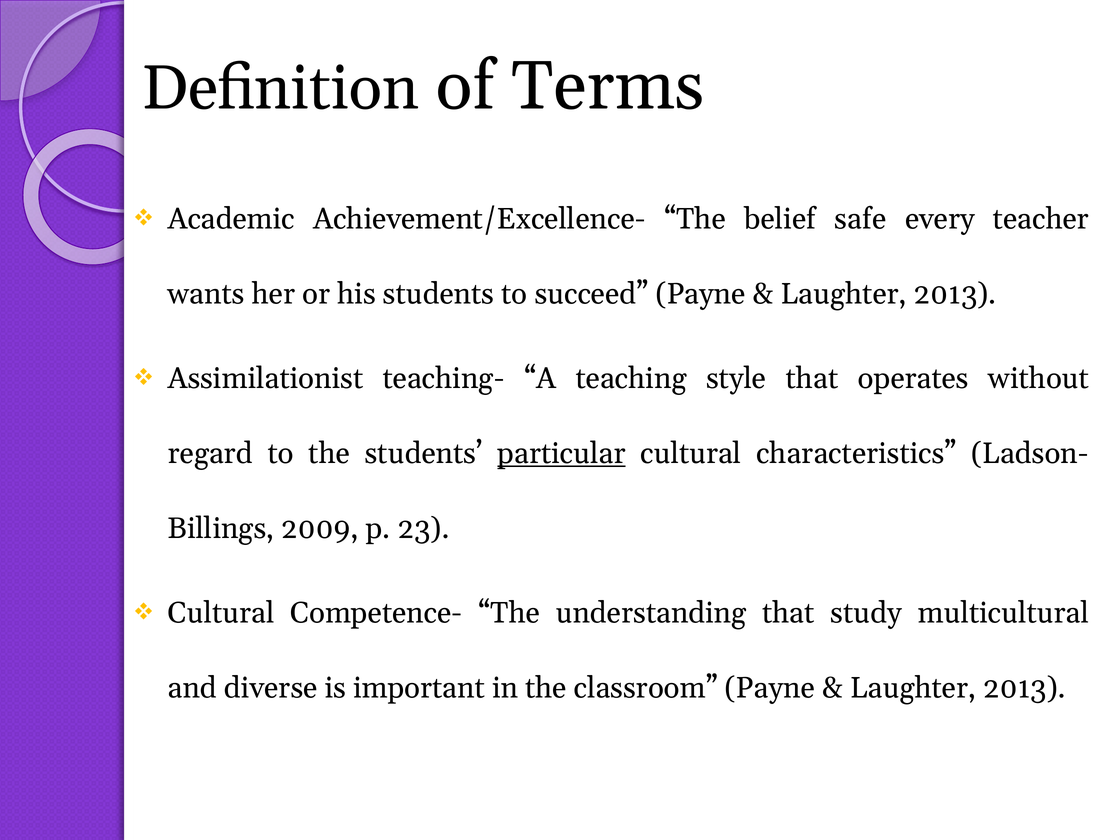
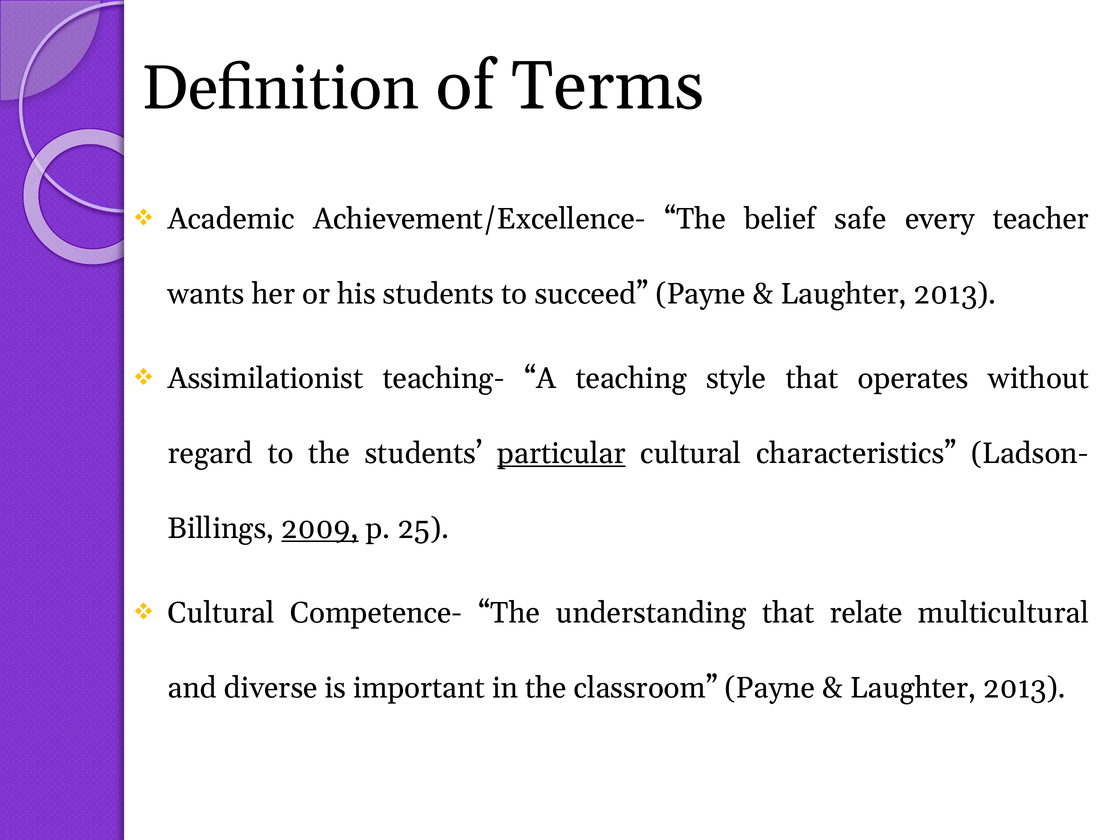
2009 underline: none -> present
23: 23 -> 25
study: study -> relate
